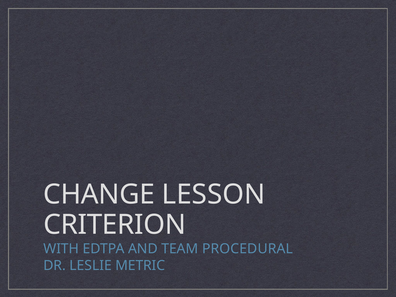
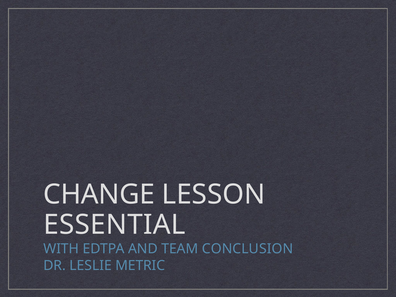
CRITERION: CRITERION -> ESSENTIAL
PROCEDURAL: PROCEDURAL -> CONCLUSION
